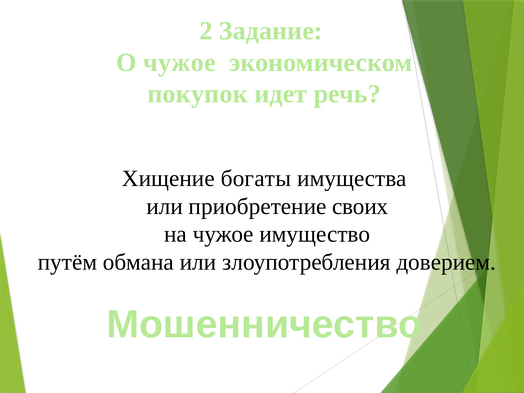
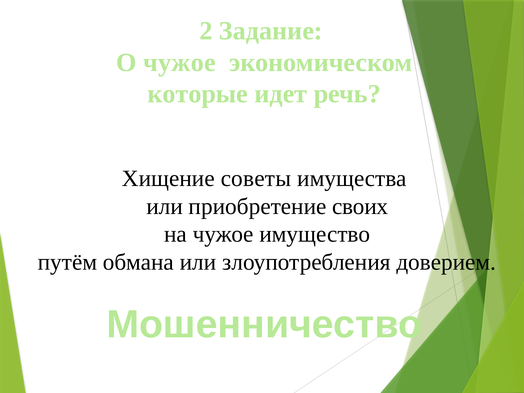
покупок: покупок -> которые
богаты: богаты -> советы
